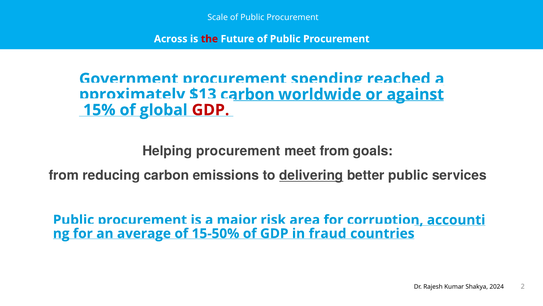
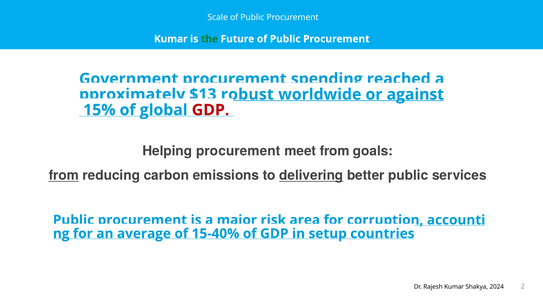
Across at (171, 39): Across -> Kumar
the colour: red -> green
carbon at (247, 94): carbon -> robust
from at (64, 175) underline: none -> present
15-50%: 15-50% -> 15-40%
fraud: fraud -> setup
